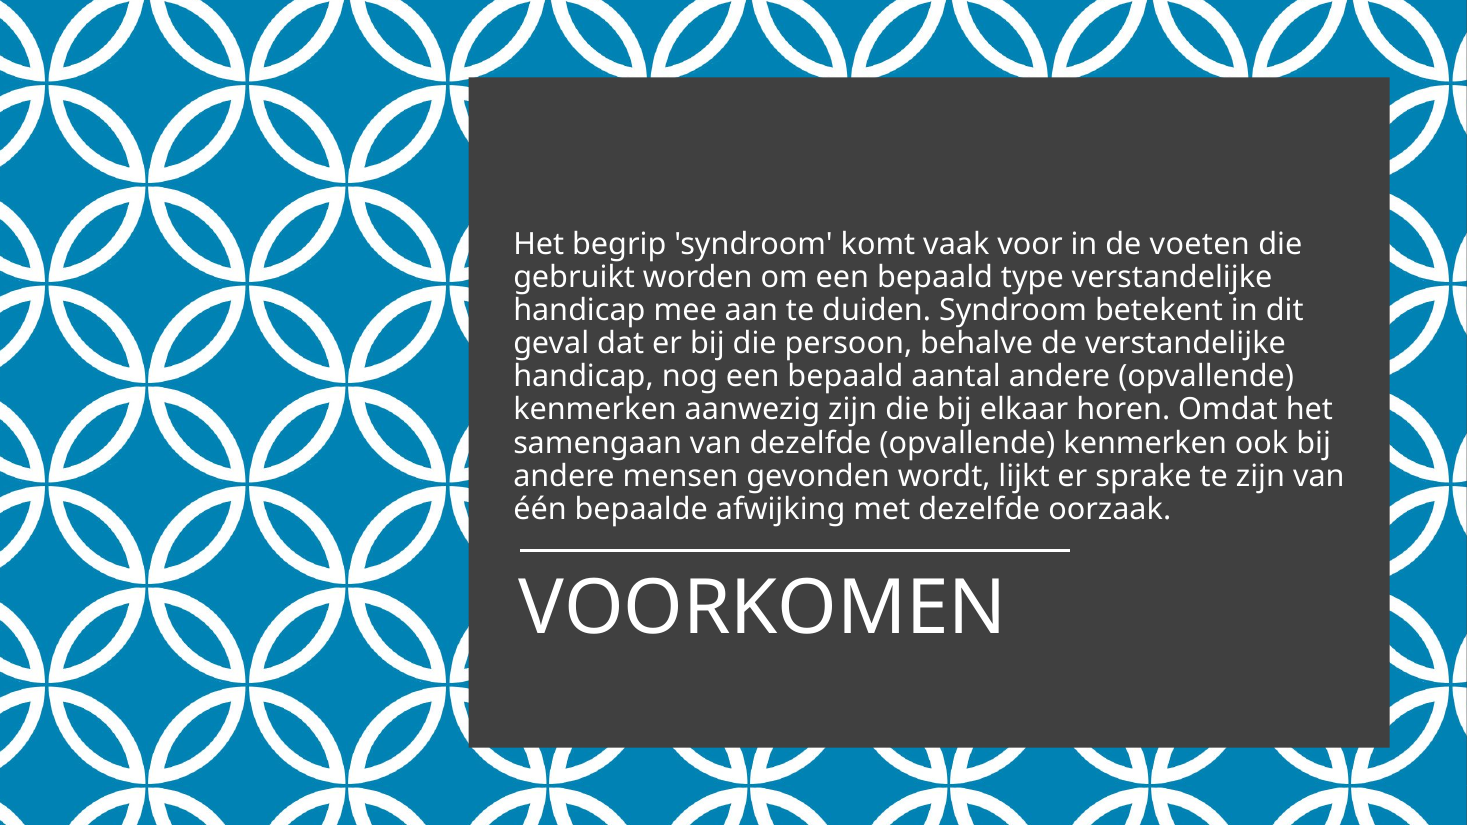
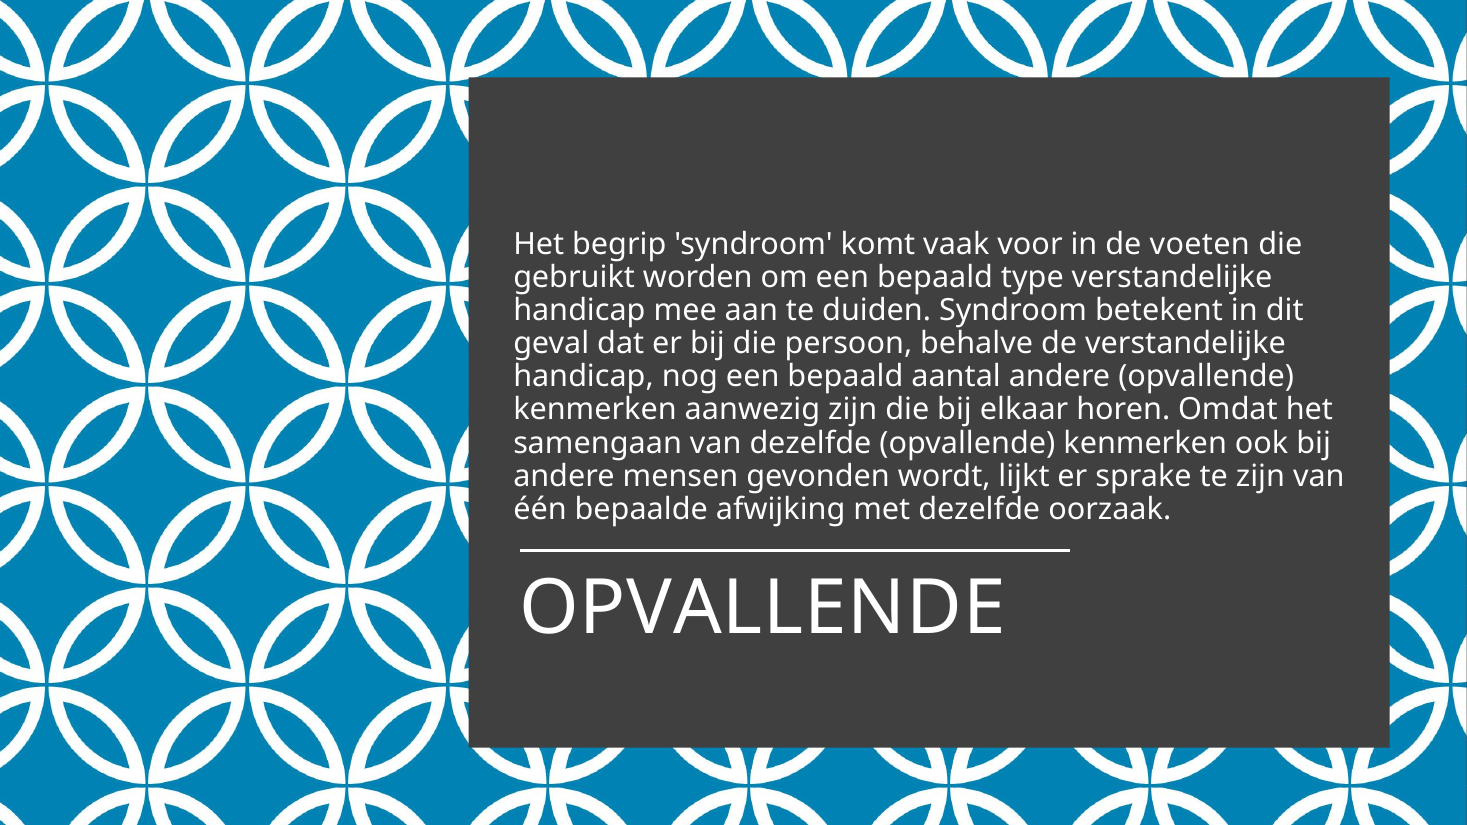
VOORKOMEN at (763, 609): VOORKOMEN -> OPVALLENDE
